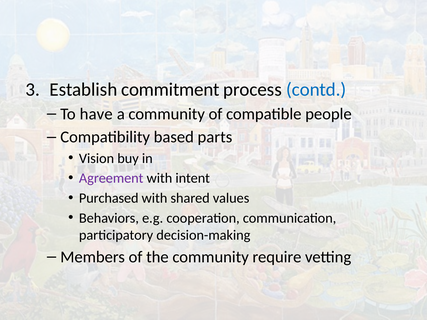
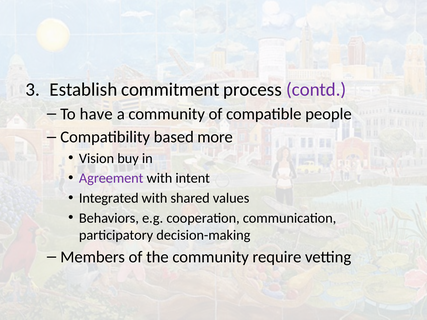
contd colour: blue -> purple
parts: parts -> more
Purchased: Purchased -> Integrated
